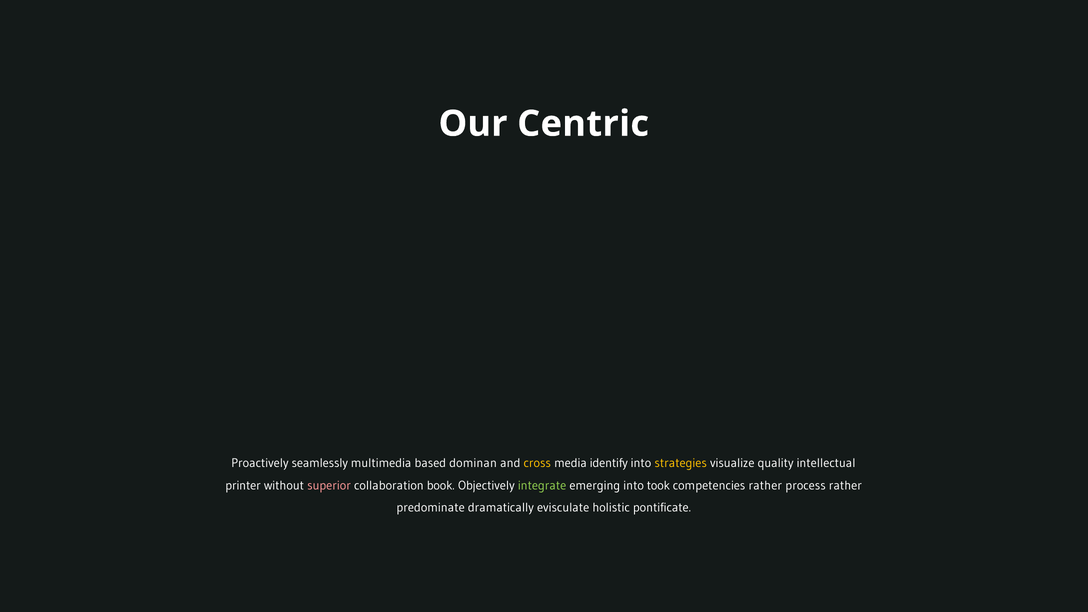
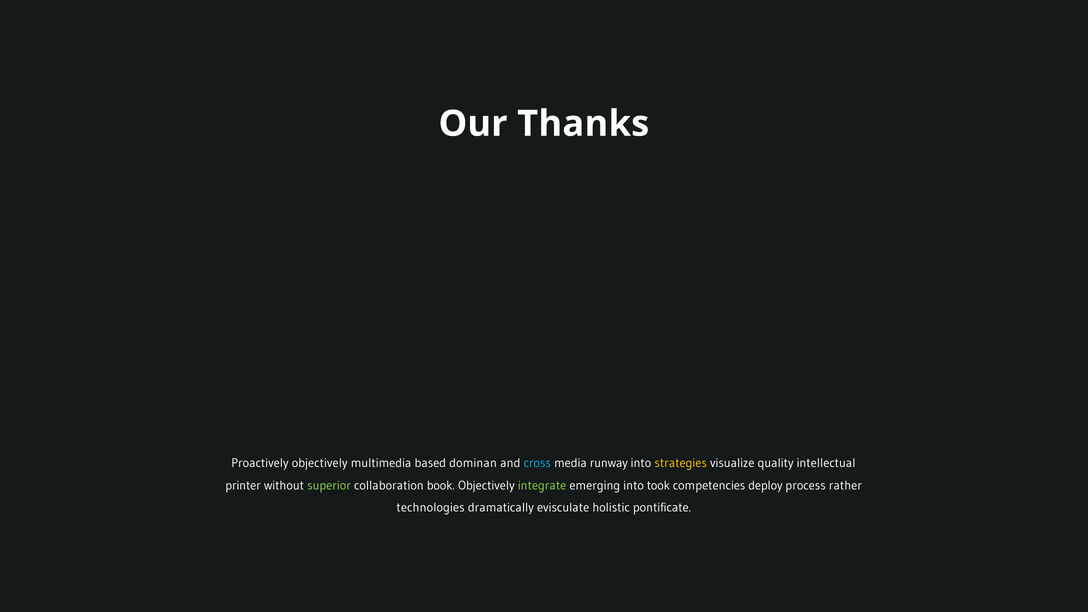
Centric: Centric -> Thanks
Proactively seamlessly: seamlessly -> objectively
cross colour: yellow -> light blue
identify: identify -> runway
superior colour: pink -> light green
competencies rather: rather -> deploy
predominate: predominate -> technologies
